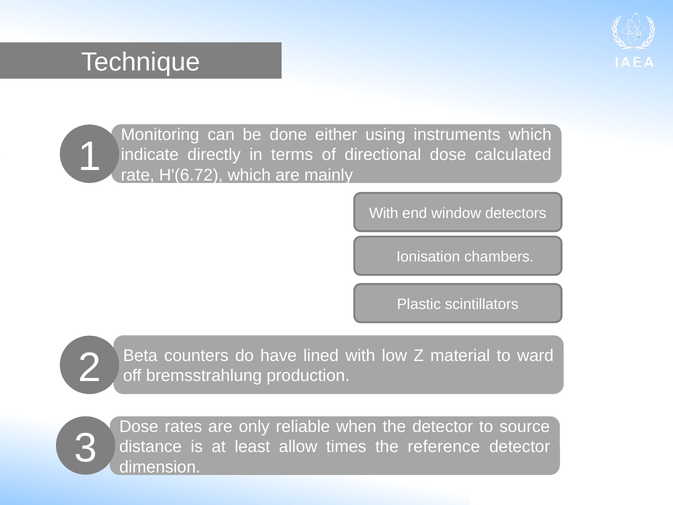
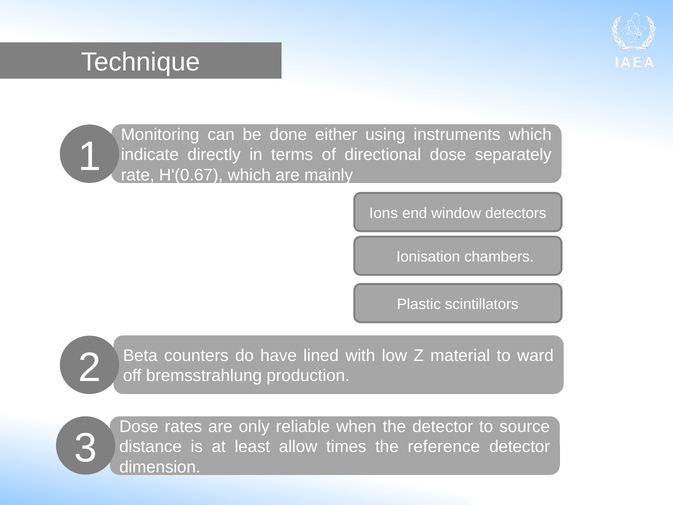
calculated: calculated -> separately
H'(6.72: H'(6.72 -> H'(0.67
With at (384, 213): With -> Ions
